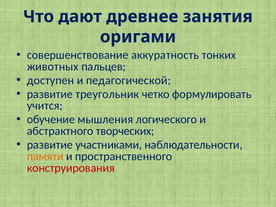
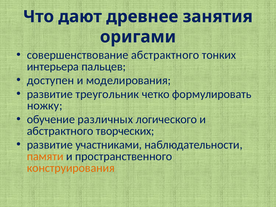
совершенствование аккуратность: аккуратность -> абстрактного
животных: животных -> интерьера
педагогической: педагогической -> моделирования
учится: учится -> ножку
мышления: мышления -> различных
конструирования colour: red -> orange
